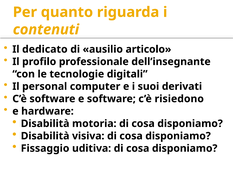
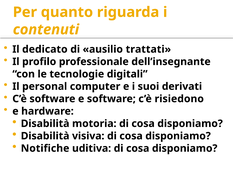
articolo: articolo -> trattati
Fissaggio: Fissaggio -> Notifiche
